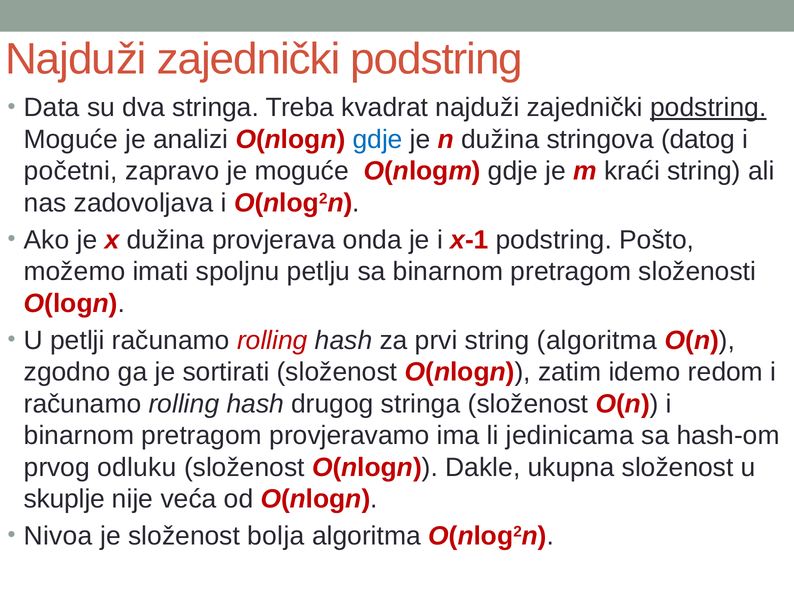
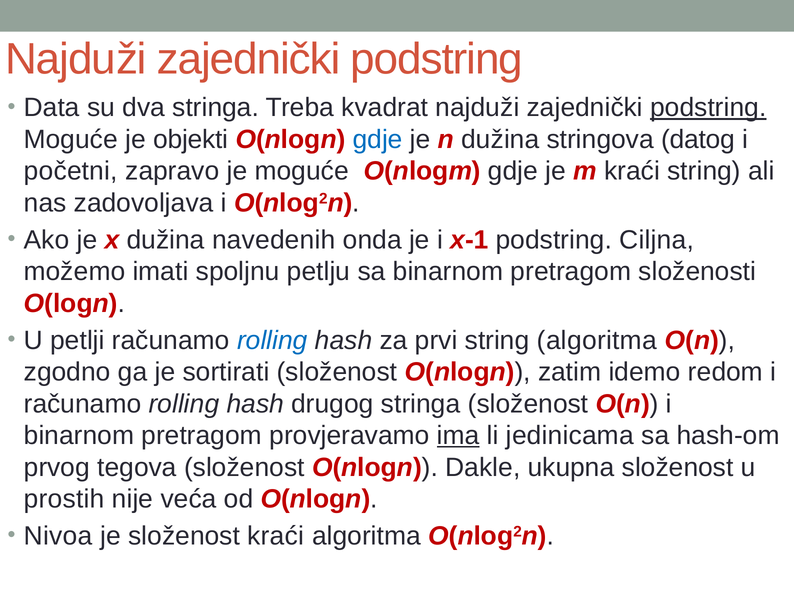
analizi: analizi -> objekti
provjerava: provjerava -> navedenih
Pošto: Pošto -> Ciljna
rolling at (272, 341) colour: red -> blue
ima underline: none -> present
odluku: odluku -> tegova
skuplje: skuplje -> prostih
složenost bolja: bolja -> kraći
